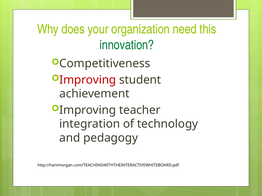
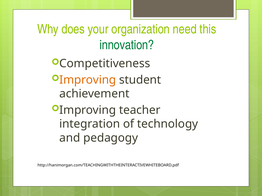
Improving at (88, 80) colour: red -> orange
